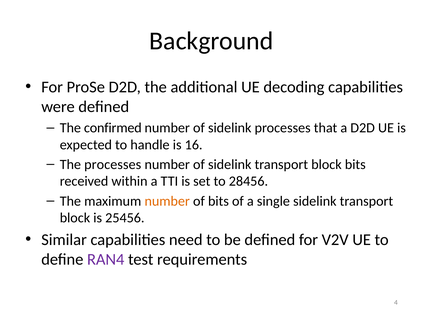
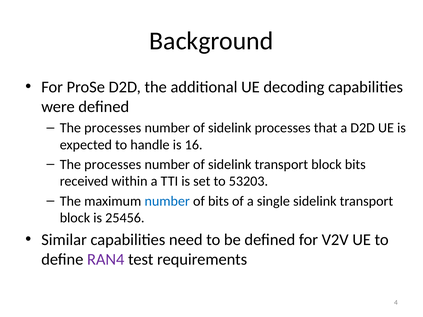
confirmed at (113, 128): confirmed -> processes
28456: 28456 -> 53203
number at (167, 201) colour: orange -> blue
